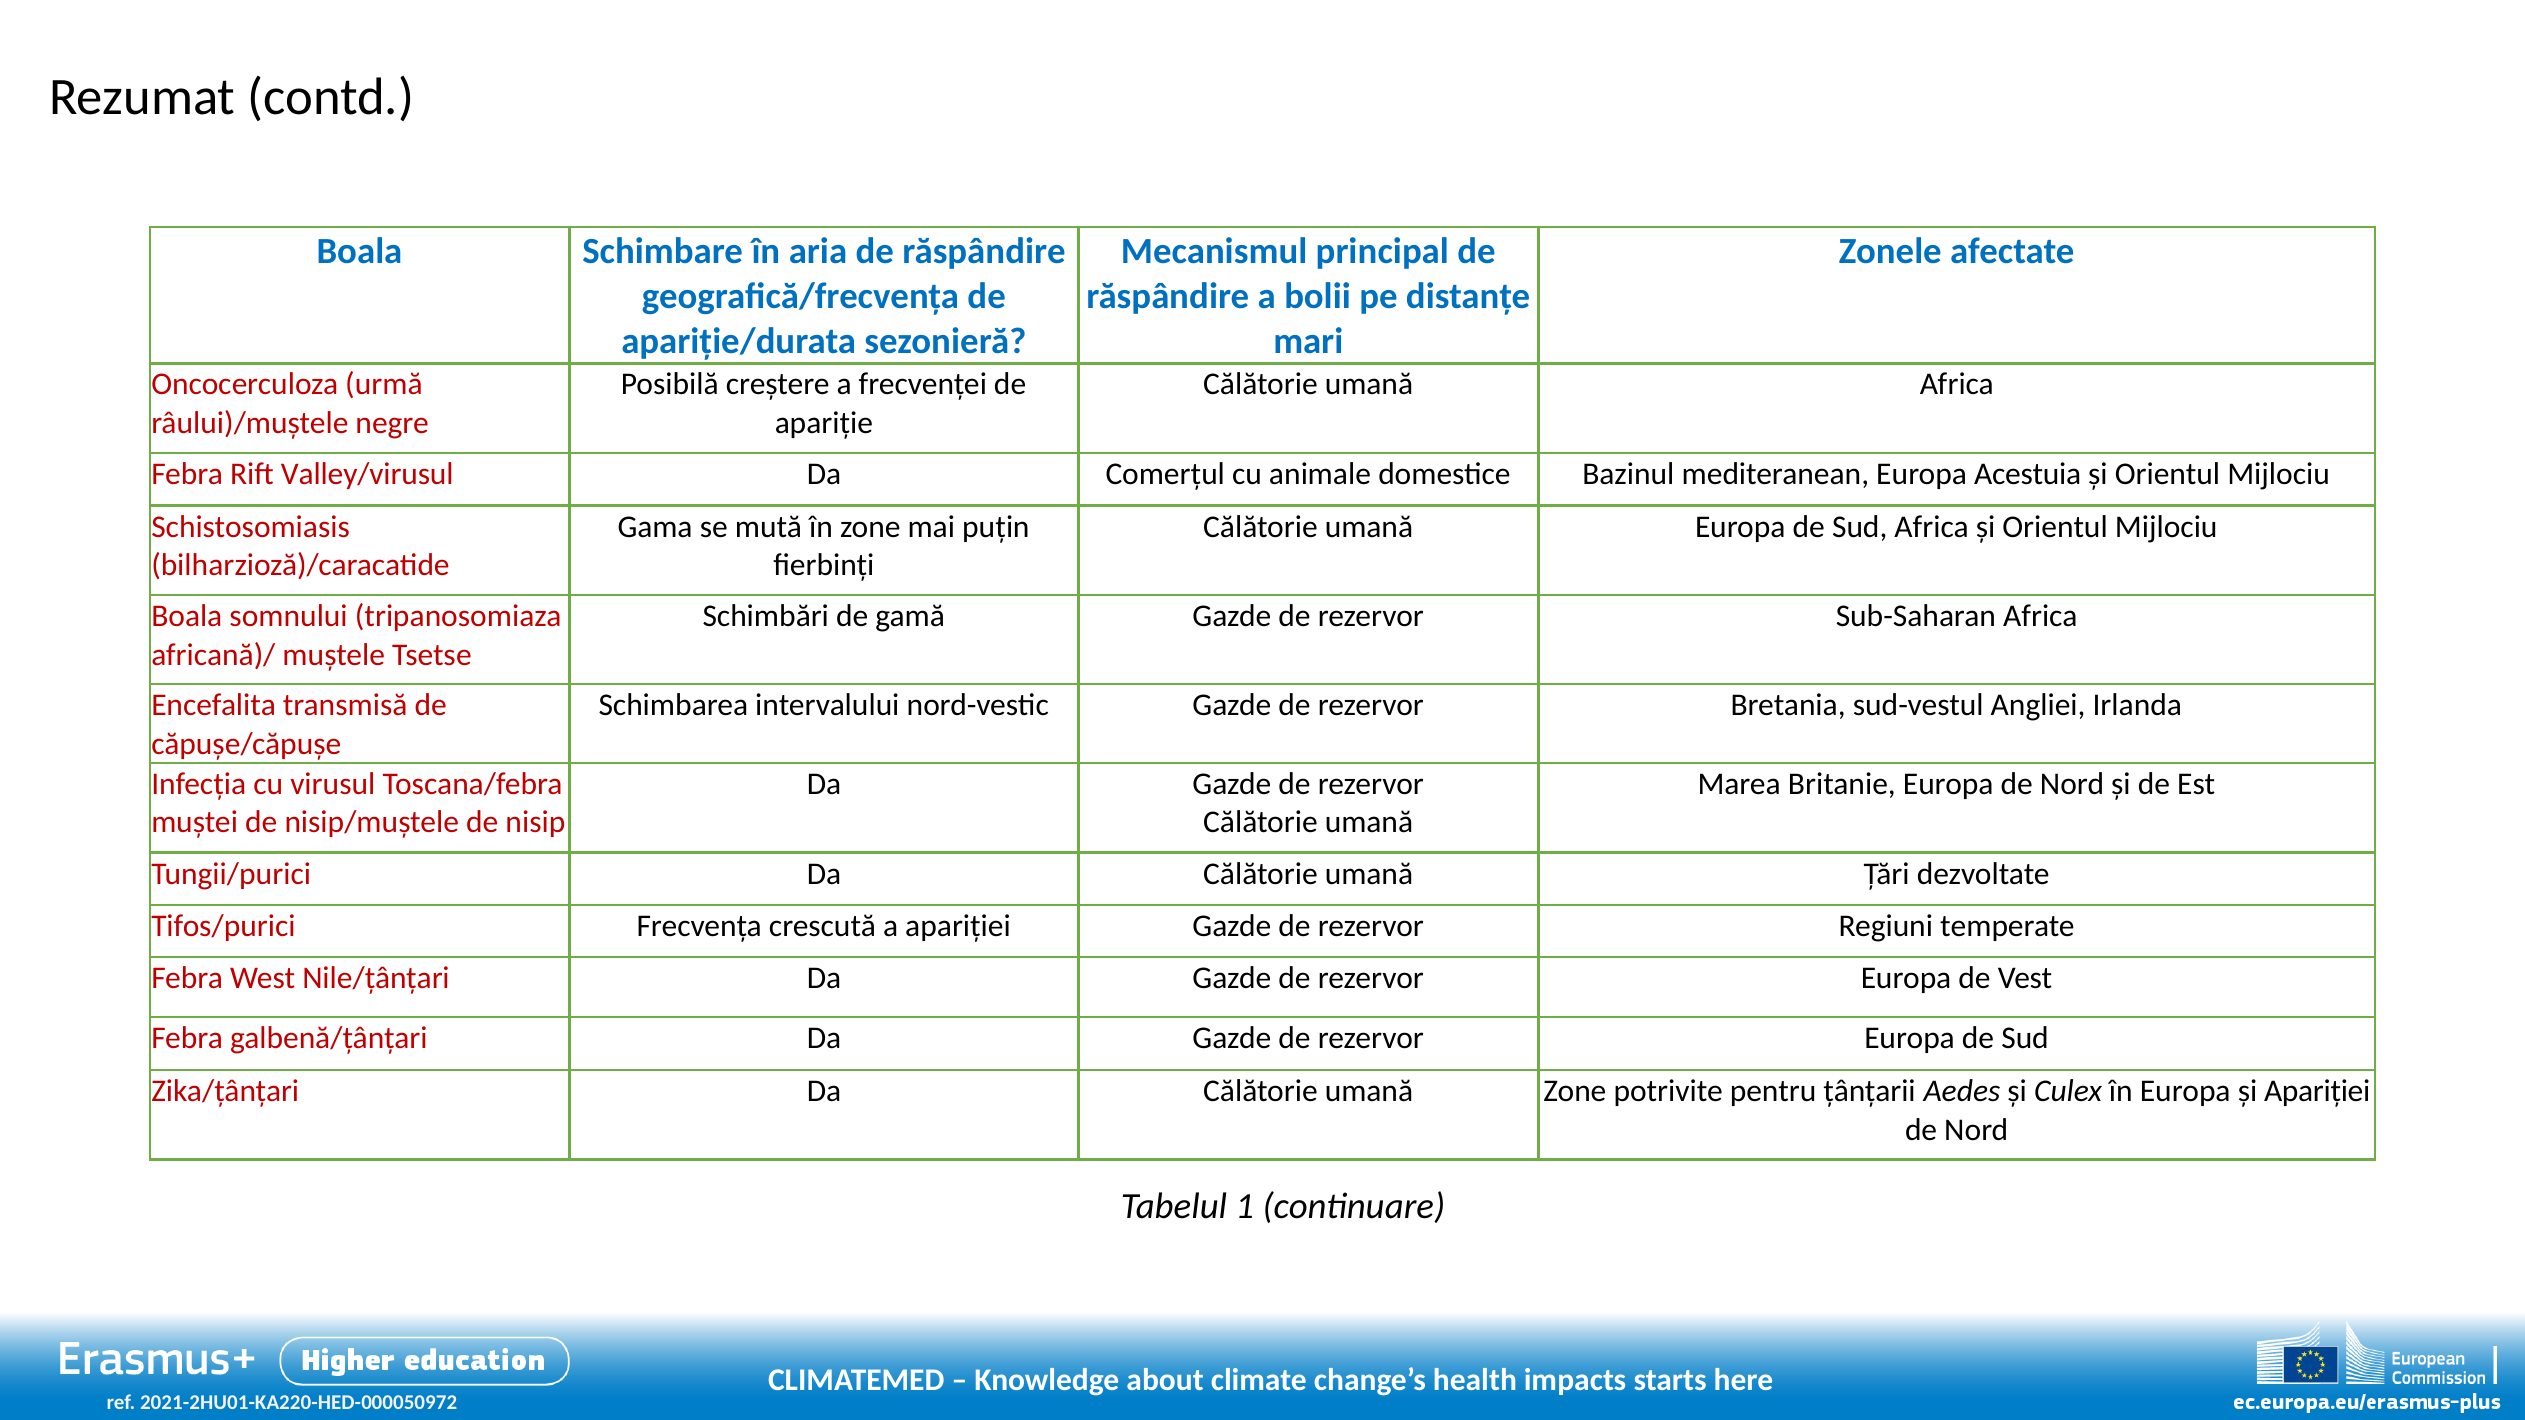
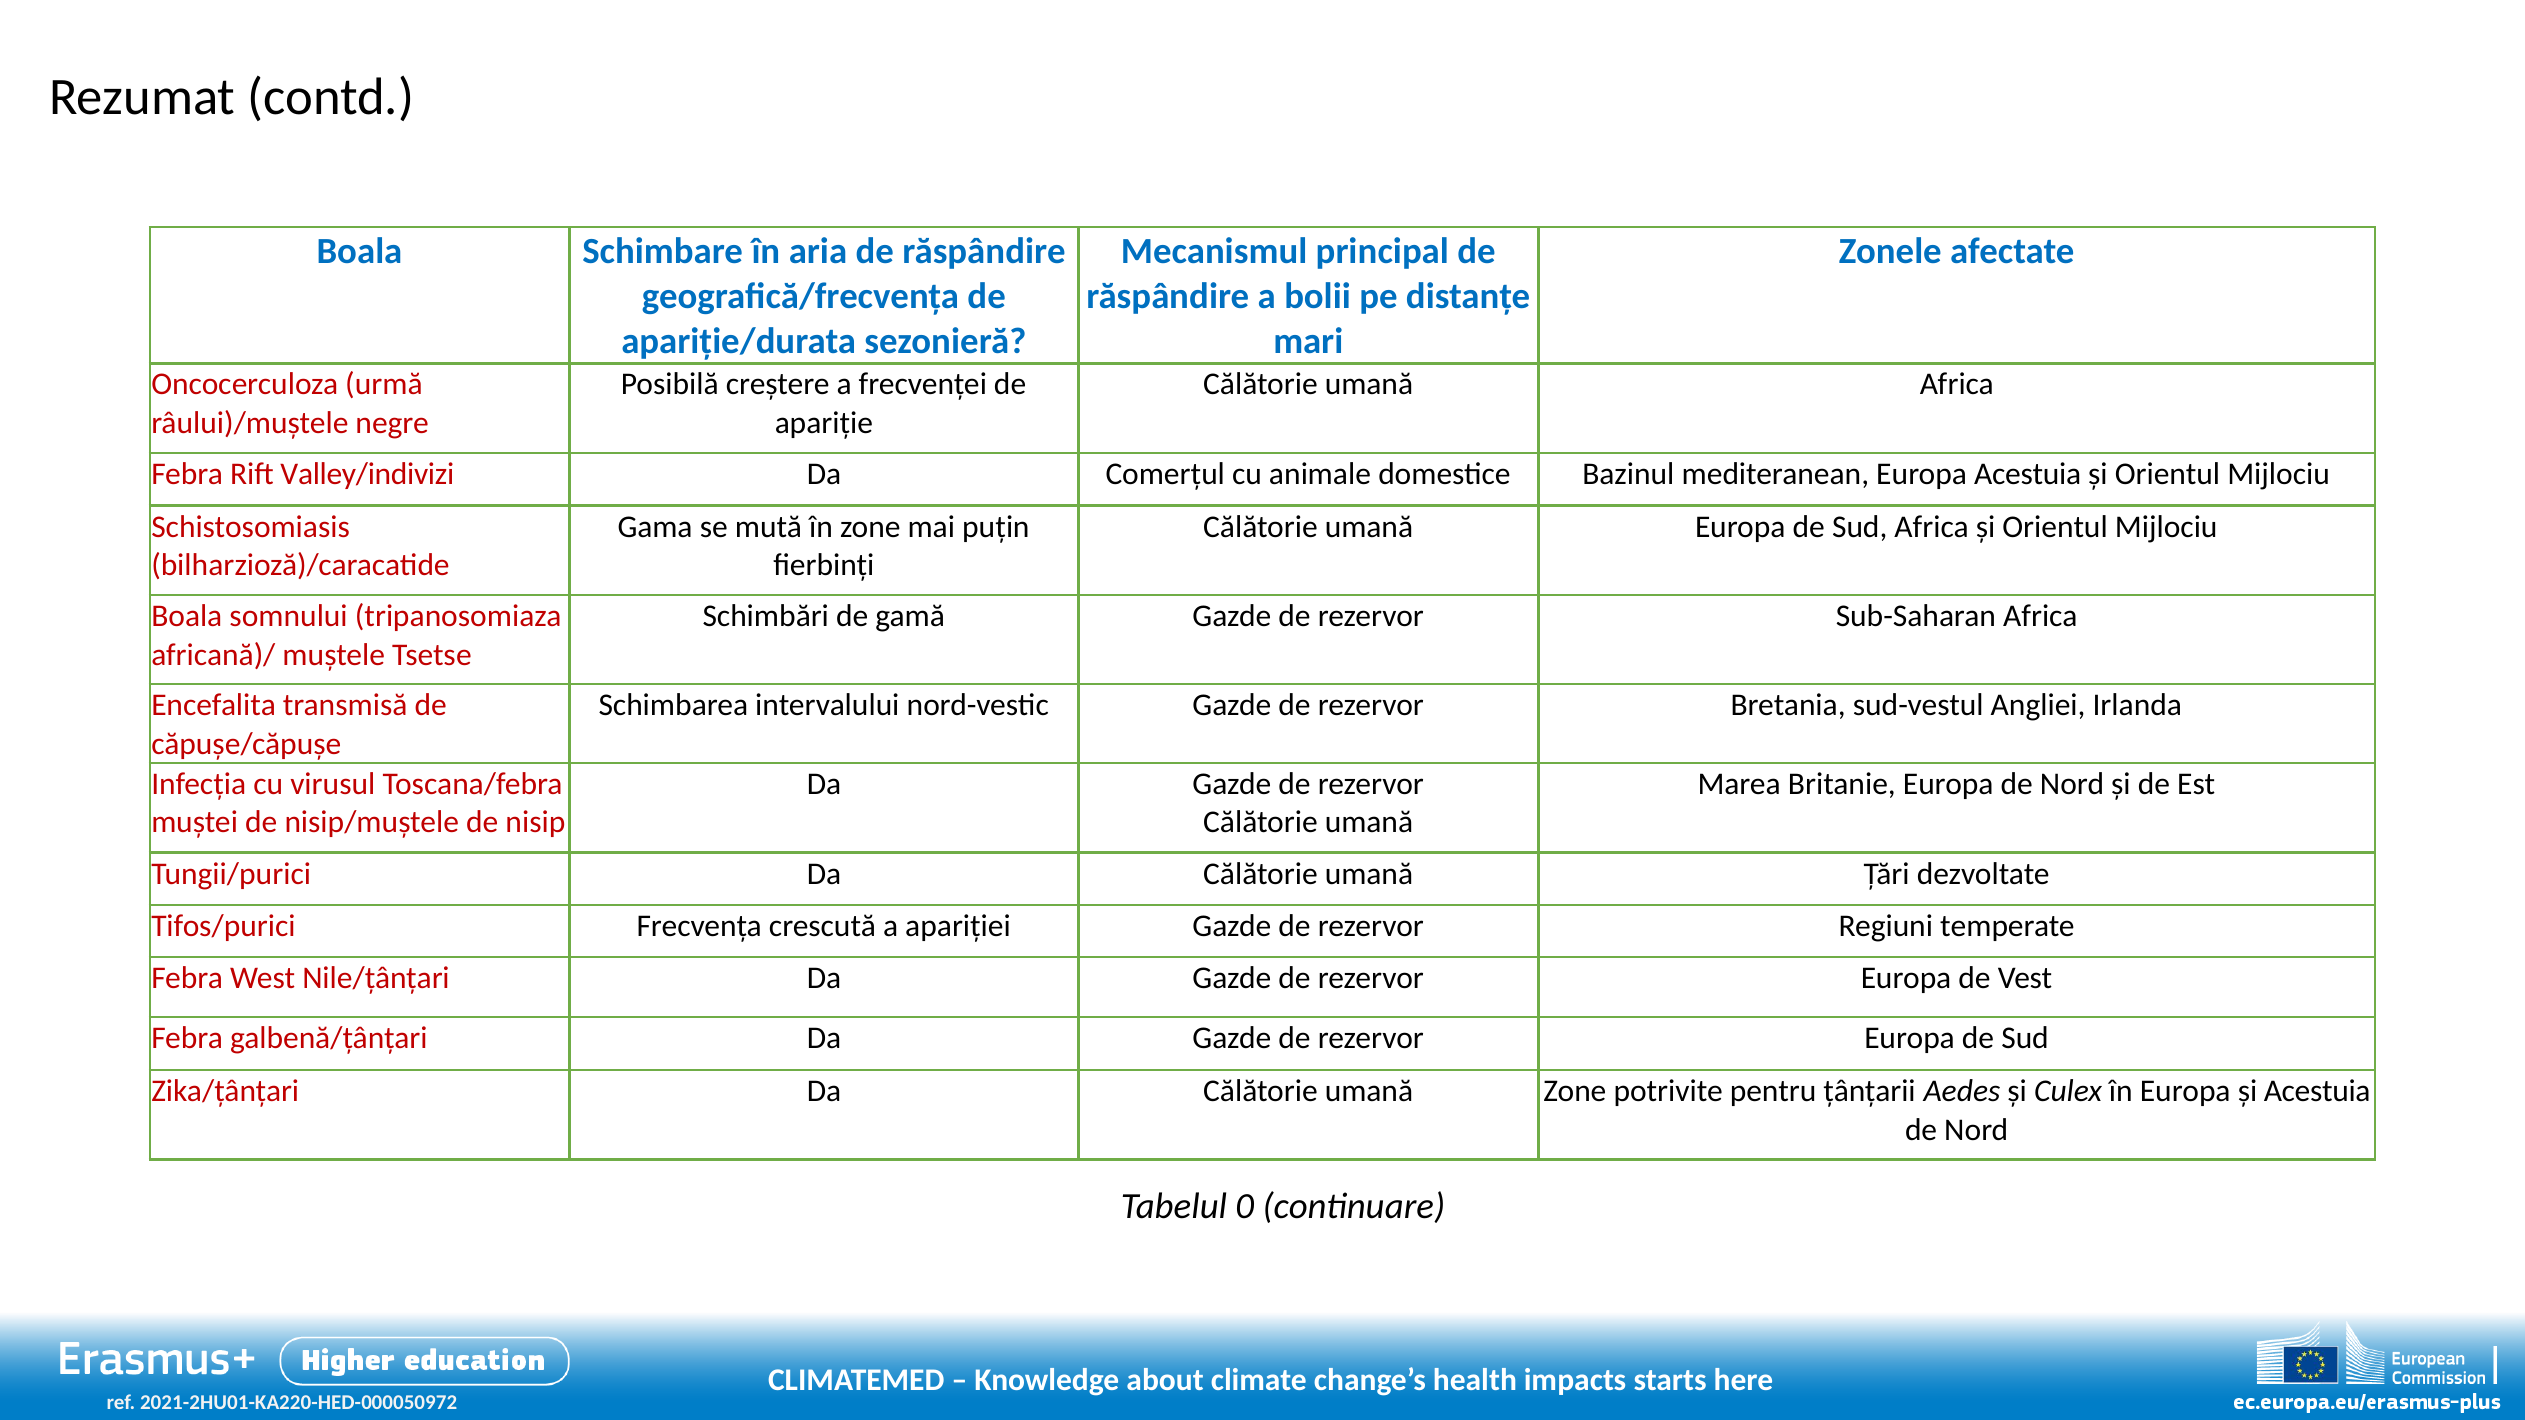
Valley/virusul: Valley/virusul -> Valley/indivizi
și Apariției: Apariției -> Acestuia
1: 1 -> 0
